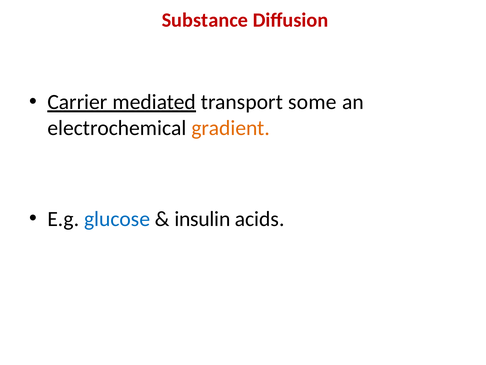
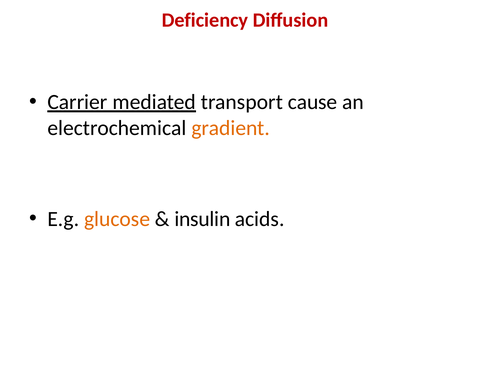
Substance: Substance -> Deficiency
some: some -> cause
glucose colour: blue -> orange
